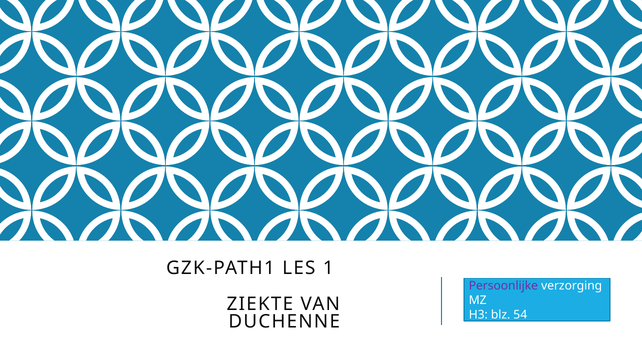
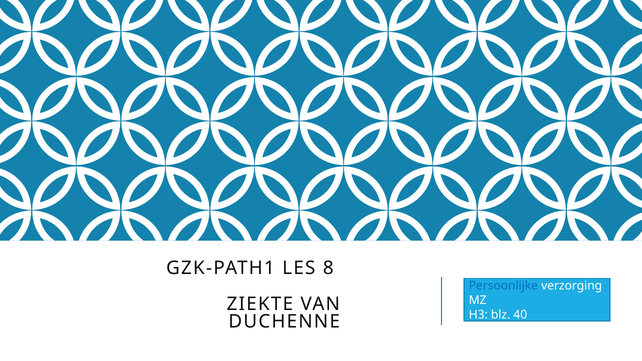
1: 1 -> 8
Persoonlijke colour: purple -> blue
54: 54 -> 40
